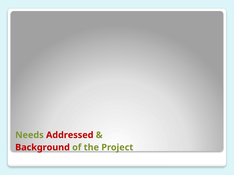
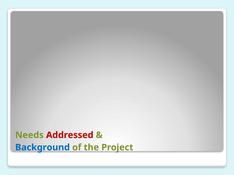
Background colour: red -> blue
